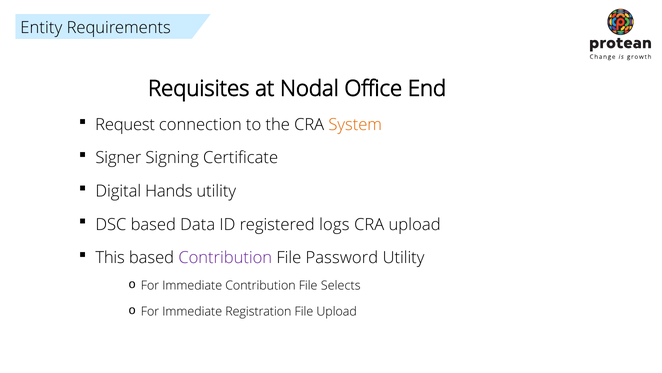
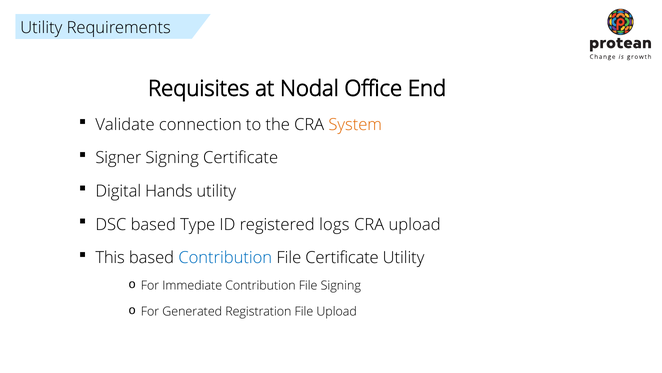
Entity at (41, 28): Entity -> Utility
Request: Request -> Validate
Data: Data -> Type
Contribution at (225, 257) colour: purple -> blue
File Password: Password -> Certificate
File Selects: Selects -> Signing
Immediate at (192, 311): Immediate -> Generated
